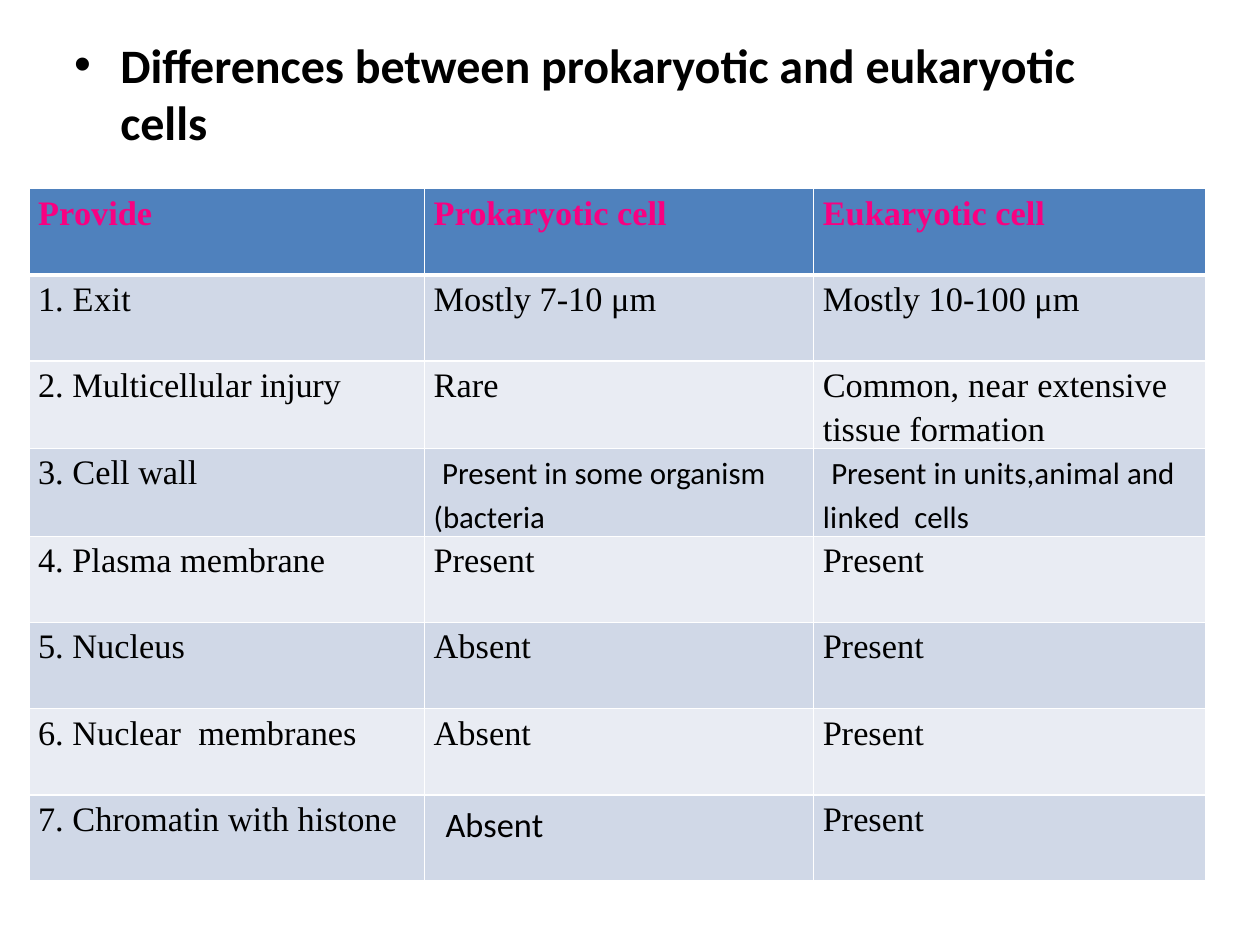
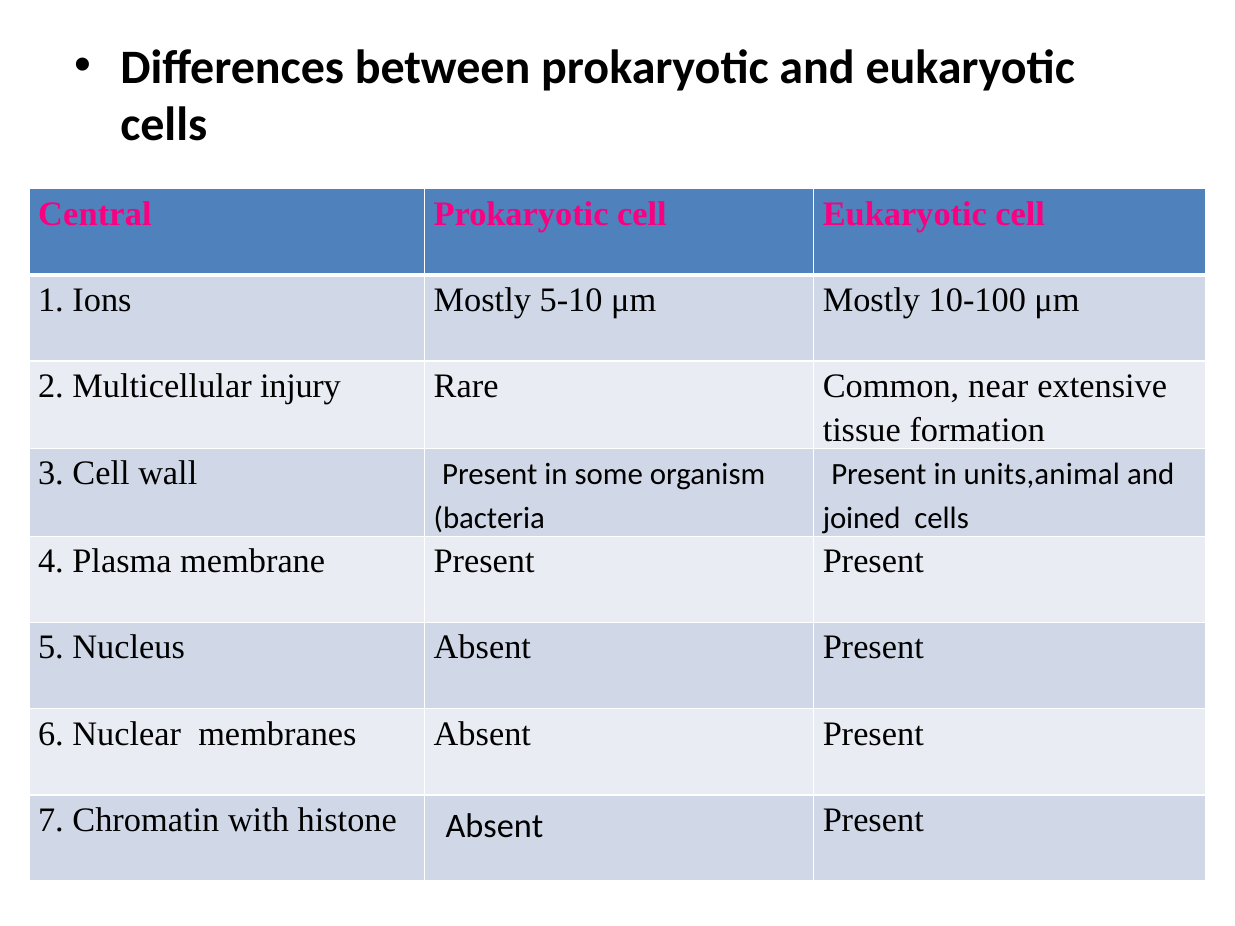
Provide: Provide -> Central
Exit: Exit -> Ions
7-10: 7-10 -> 5-10
linked: linked -> joined
